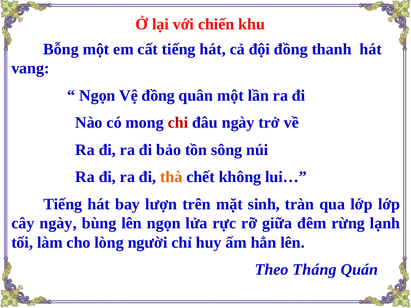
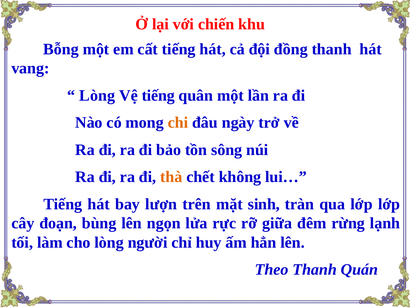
Ngọn at (97, 96): Ngọn -> Lòng
Vệ đồng: đồng -> tiếng
chi colour: red -> orange
cây ngày: ngày -> đoạn
Theo Tháng: Tháng -> Thanh
